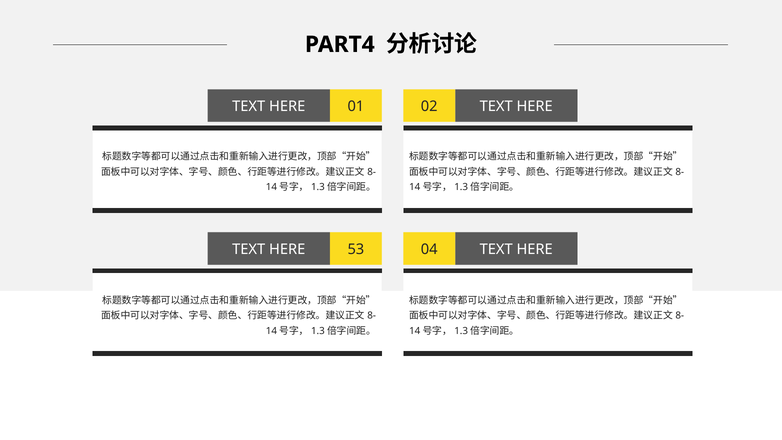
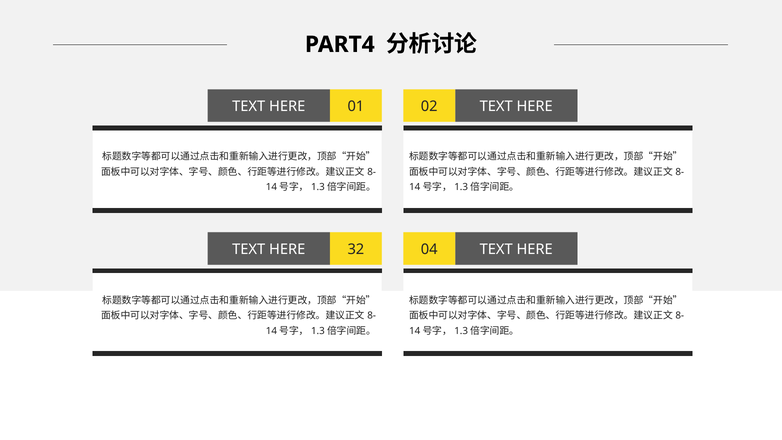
53: 53 -> 32
